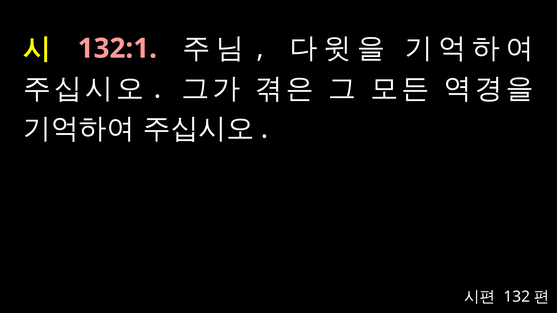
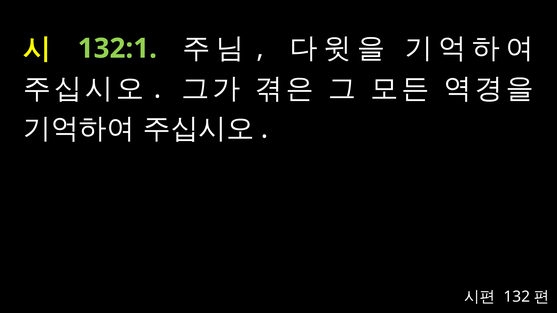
132:1 colour: pink -> light green
